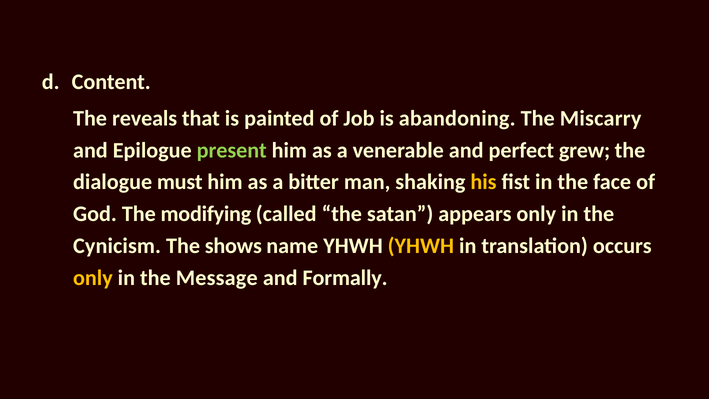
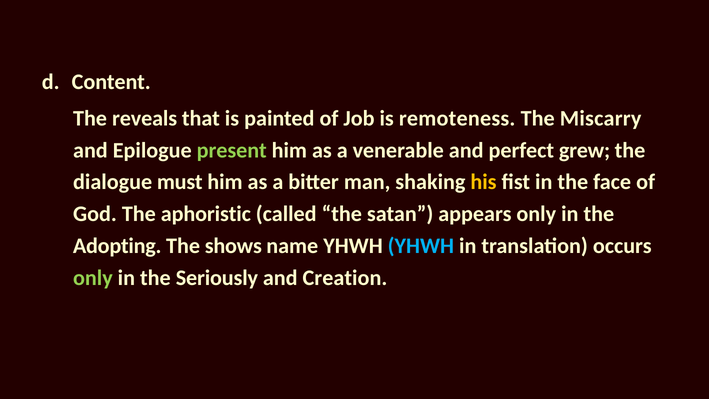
abandoning: abandoning -> remoteness
modifying: modifying -> aphoristic
Cynicism: Cynicism -> Adopting
YHWH at (421, 246) colour: yellow -> light blue
only at (93, 278) colour: yellow -> light green
Message: Message -> Seriously
Formally: Formally -> Creation
